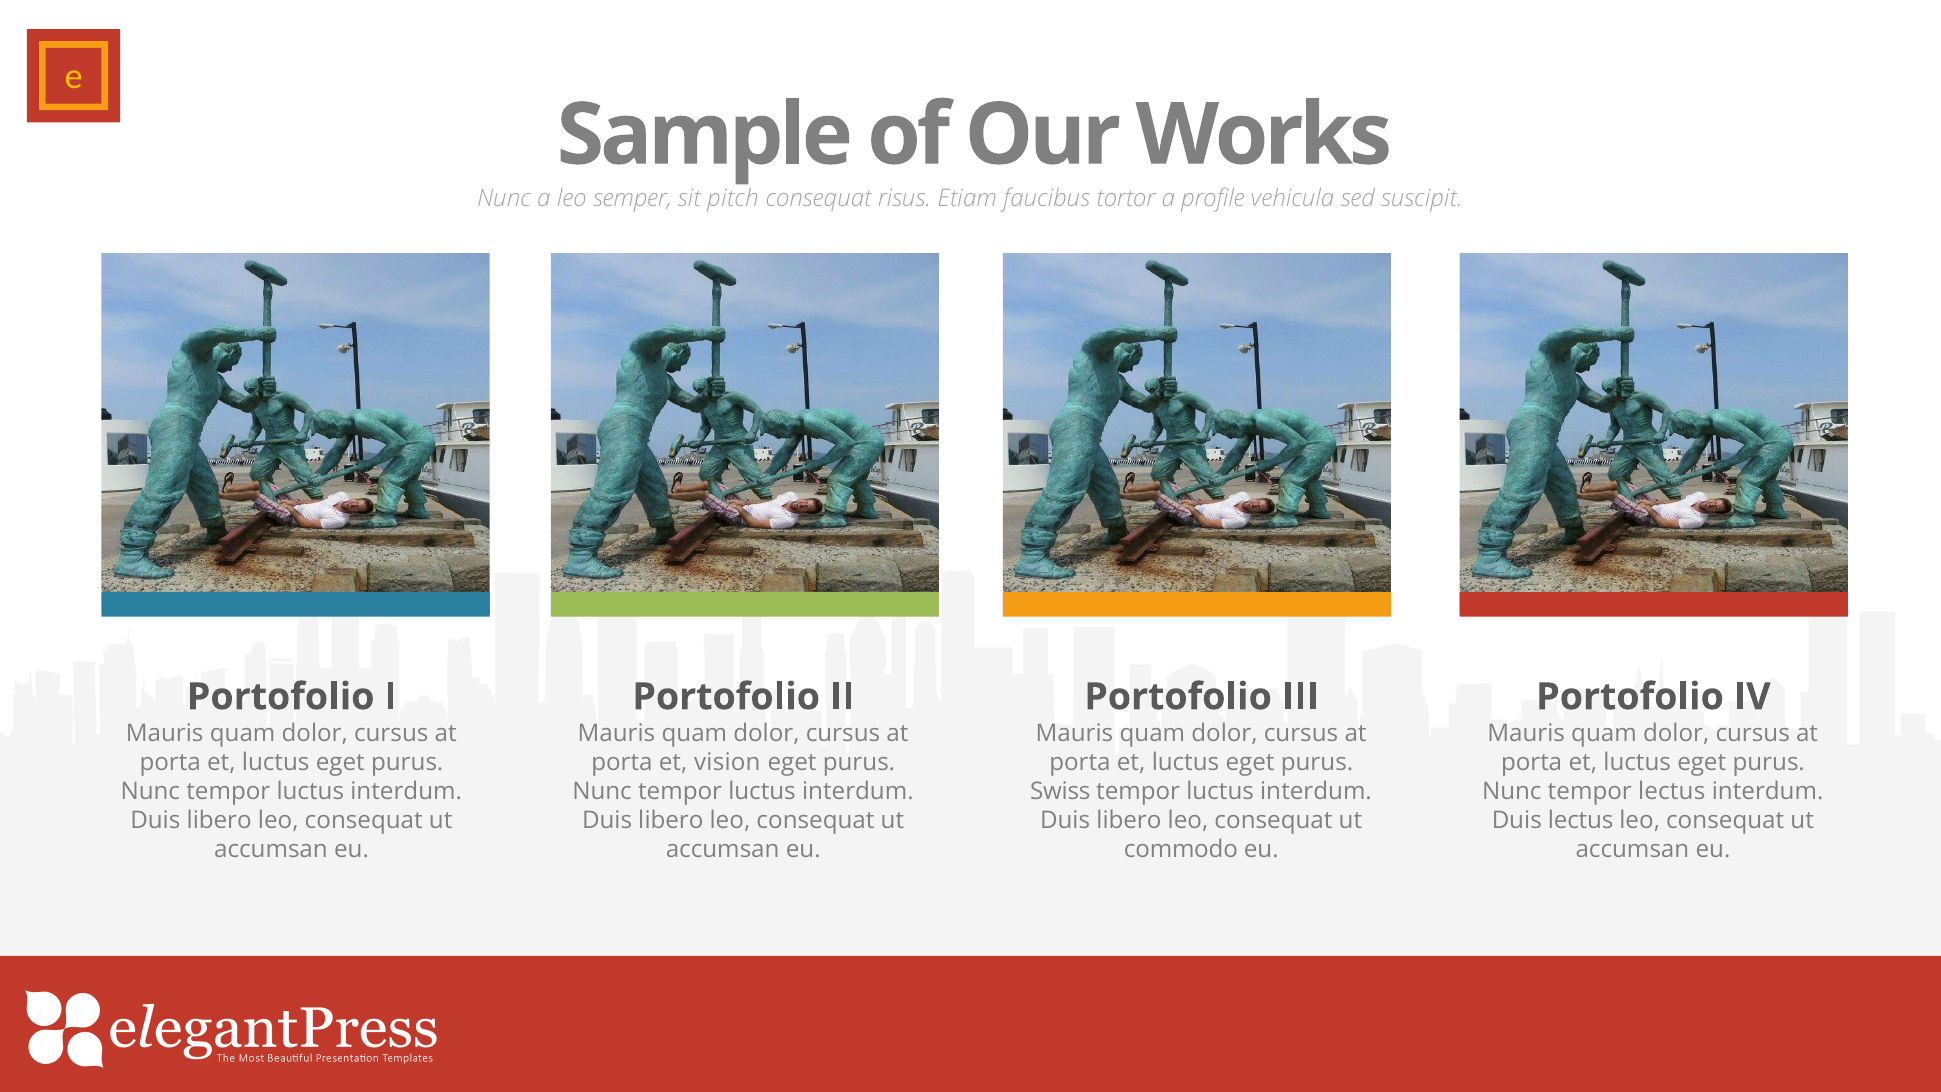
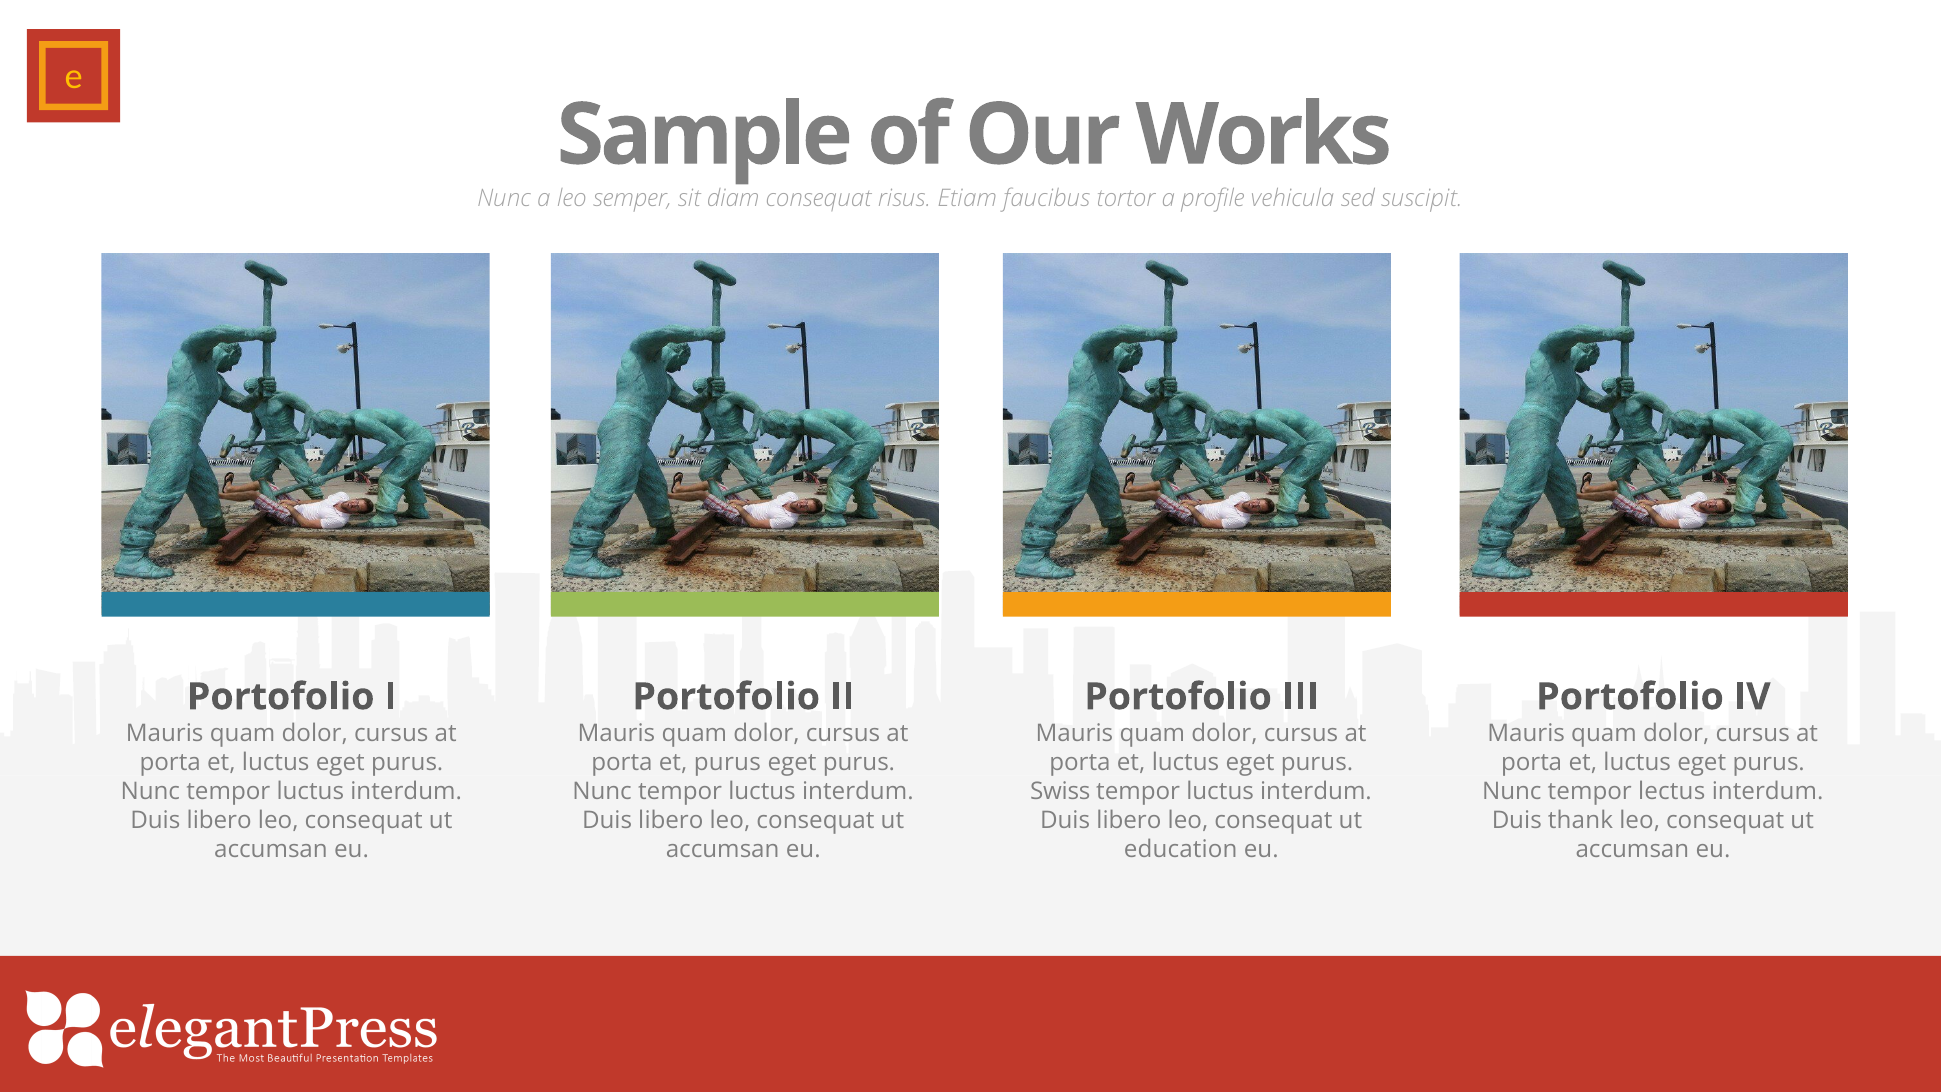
pitch: pitch -> diam
et vision: vision -> purus
Duis lectus: lectus -> thank
commodo: commodo -> education
